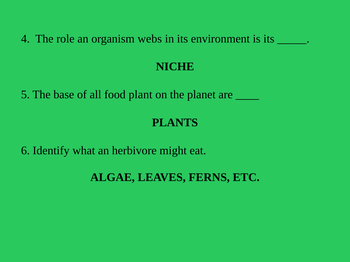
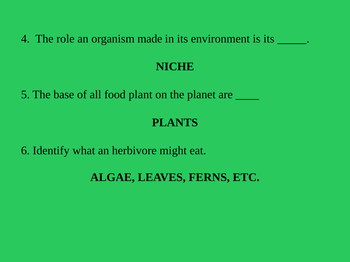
webs: webs -> made
